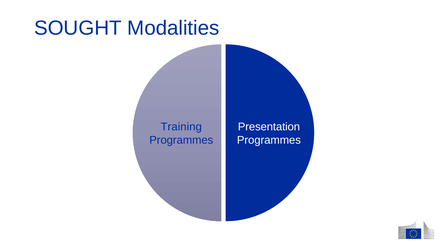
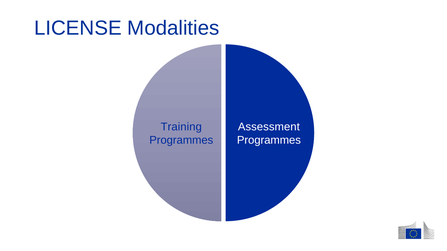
SOUGHT: SOUGHT -> LICENSE
Presentation: Presentation -> Assessment
